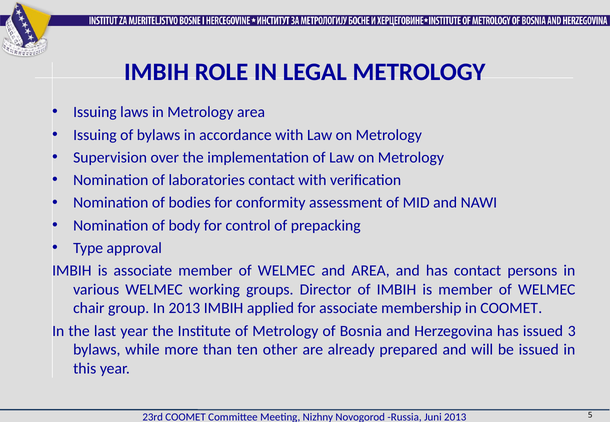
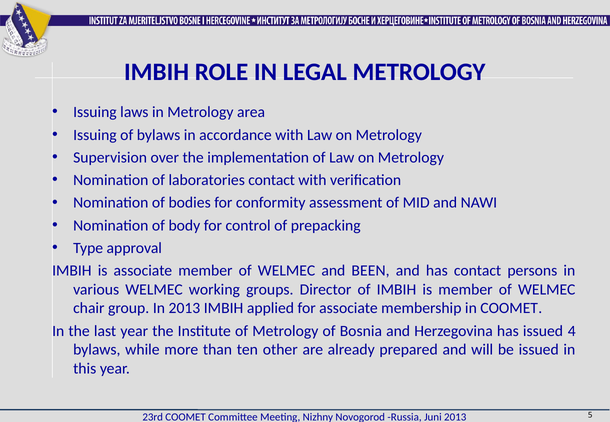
and AREA: AREA -> BEEN
3: 3 -> 4
